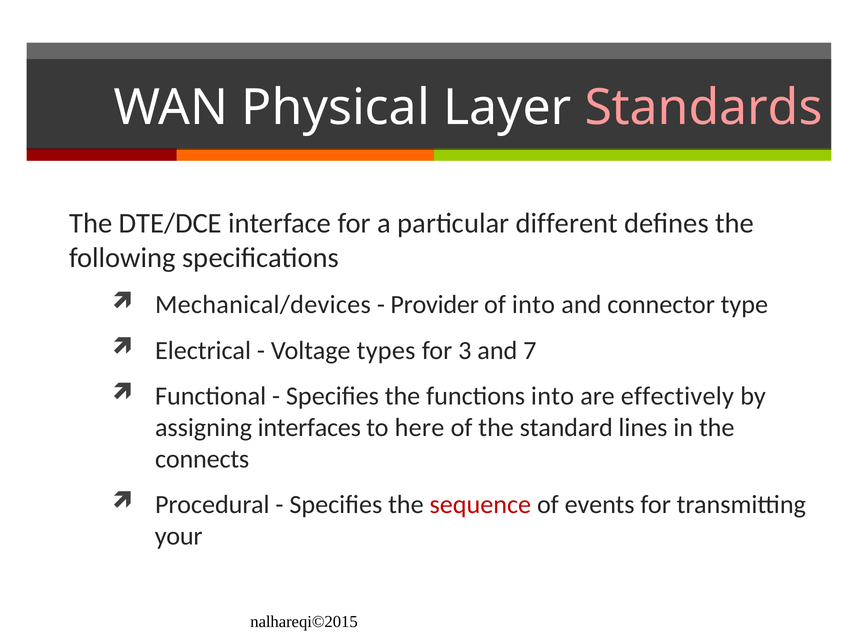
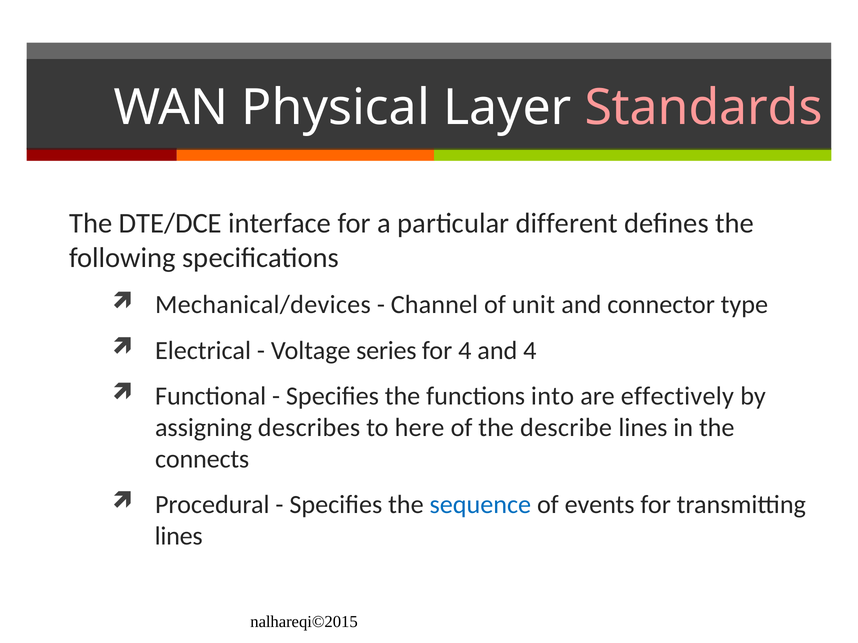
Provider: Provider -> Channel
of into: into -> unit
types: types -> series
for 3: 3 -> 4
and 7: 7 -> 4
interfaces: interfaces -> describes
standard: standard -> describe
sequence colour: red -> blue
your at (179, 536): your -> lines
